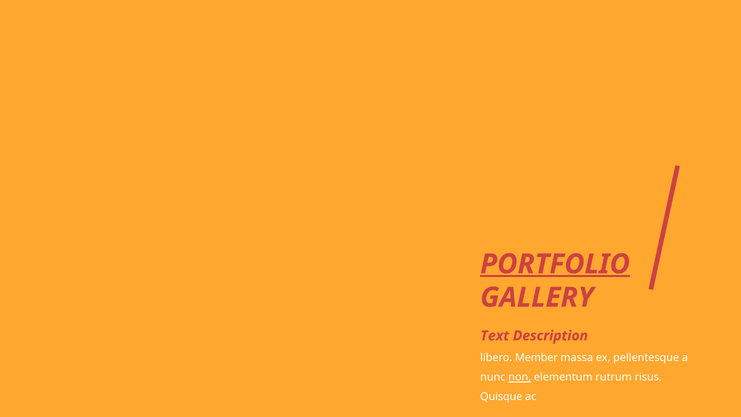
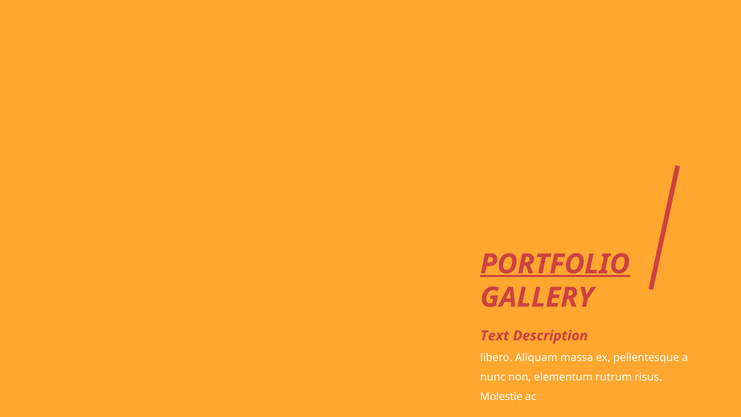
Member: Member -> Aliquam
non underline: present -> none
Quisque: Quisque -> Molestie
